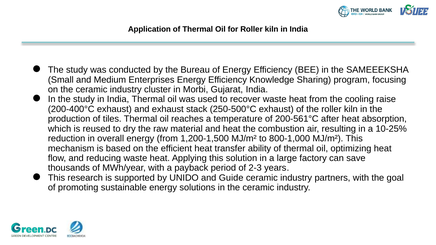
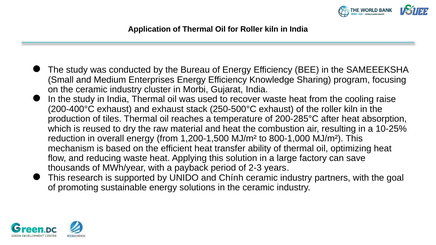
200-561°C: 200-561°C -> 200-285°C
Guide: Guide -> Chính
